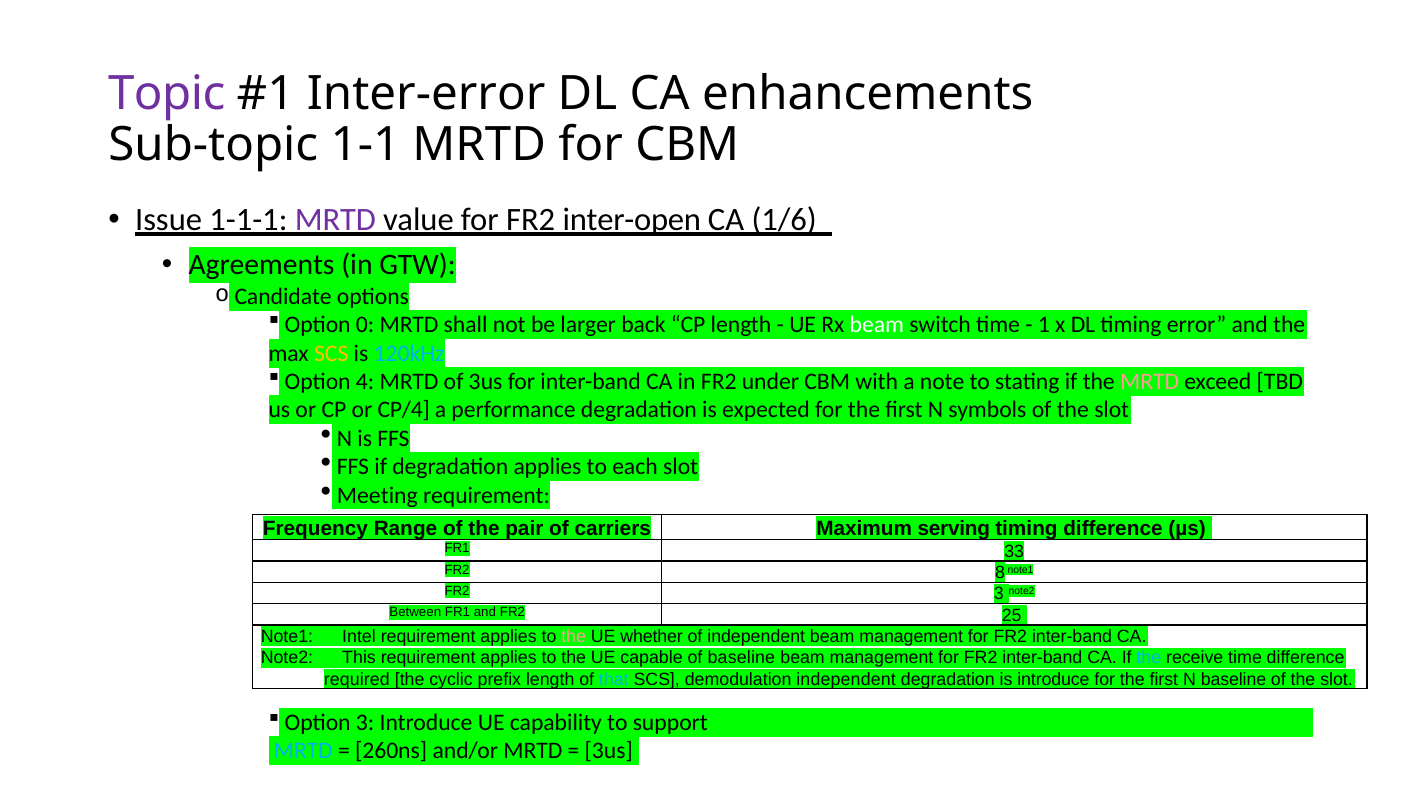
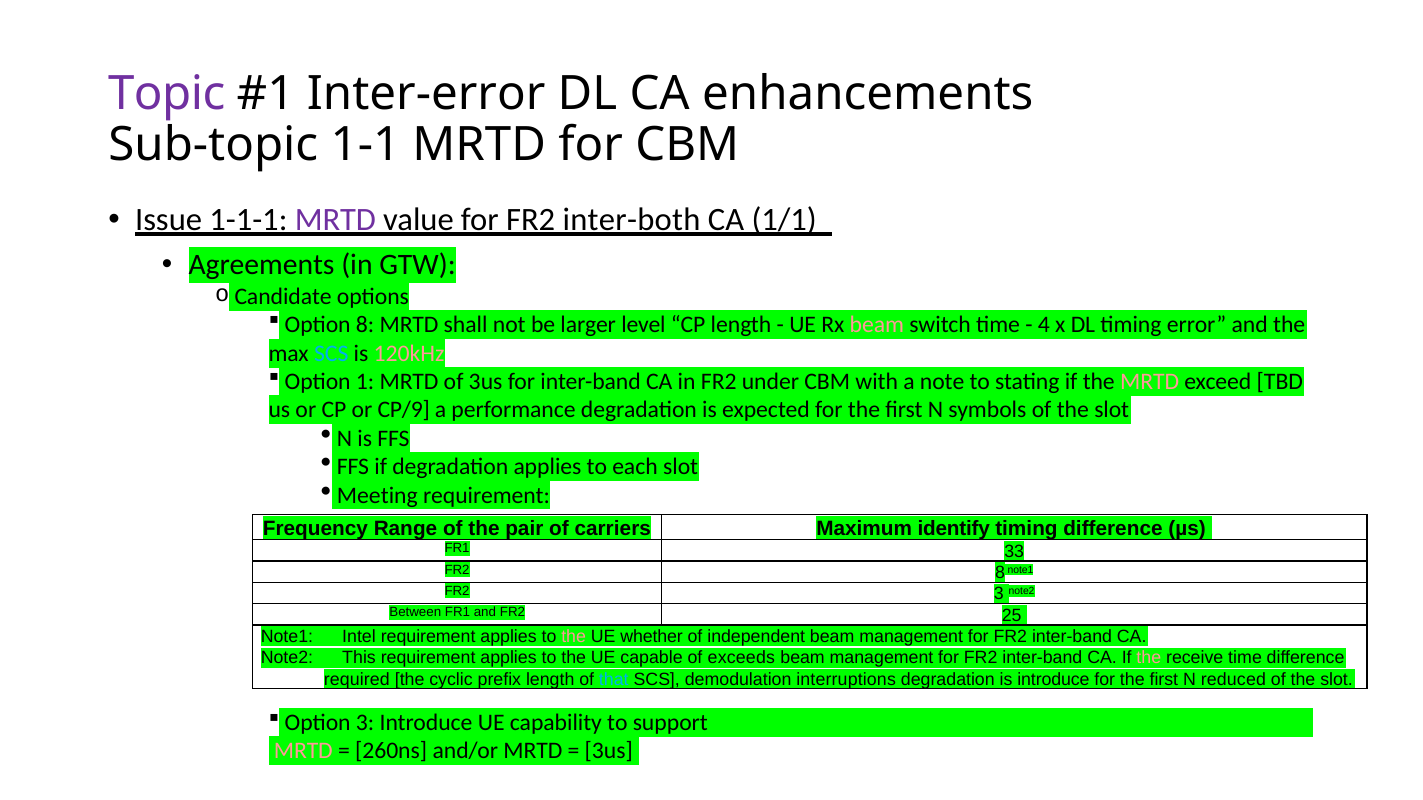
inter-open: inter-open -> inter-both
1/6: 1/6 -> 1/1
Option 0: 0 -> 8
back: back -> level
beam at (877, 325) colour: white -> pink
1: 1 -> 4
SCS at (331, 353) colour: yellow -> light blue
120kHz colour: light blue -> pink
4: 4 -> 1
CP/4: CP/4 -> CP/9
serving: serving -> identify
of baseline: baseline -> exceeds
the at (1149, 658) colour: light blue -> pink
demodulation independent: independent -> interruptions
N baseline: baseline -> reduced
MRTD at (303, 751) colour: light blue -> pink
